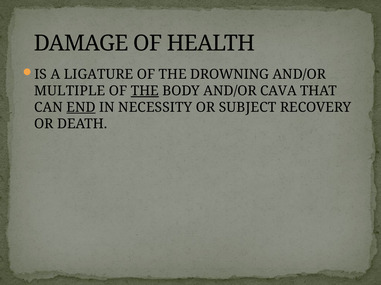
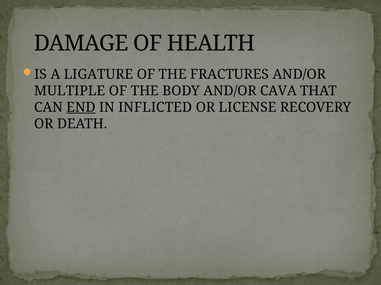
DROWNING: DROWNING -> FRACTURES
THE at (145, 91) underline: present -> none
NECESSITY: NECESSITY -> INFLICTED
SUBJECT: SUBJECT -> LICENSE
